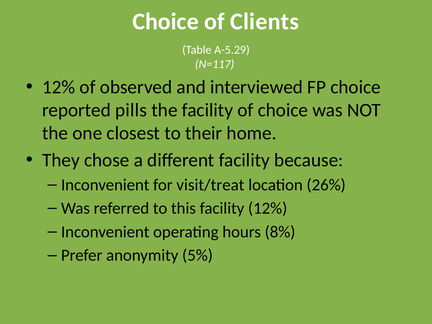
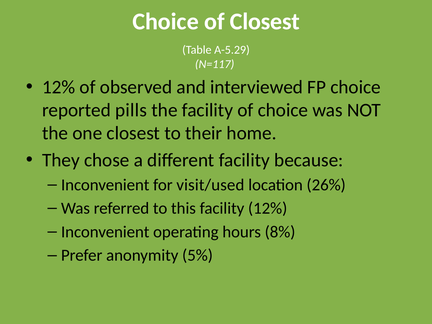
of Clients: Clients -> Closest
visit/treat: visit/treat -> visit/used
